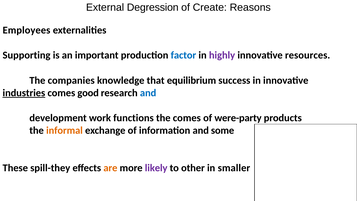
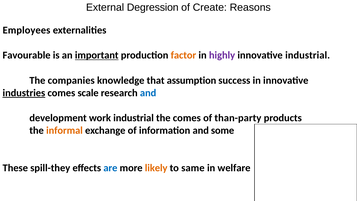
Supporting: Supporting -> Favourable
important underline: none -> present
factor colour: blue -> orange
innovative resources: resources -> industrial
equilibrium: equilibrium -> assumption
good: good -> scale
work functions: functions -> industrial
were-party: were-party -> than-party
are colour: orange -> blue
likely colour: purple -> orange
other: other -> same
smaller: smaller -> welfare
